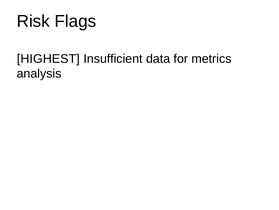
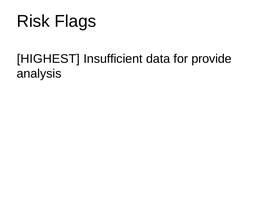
metrics: metrics -> provide
